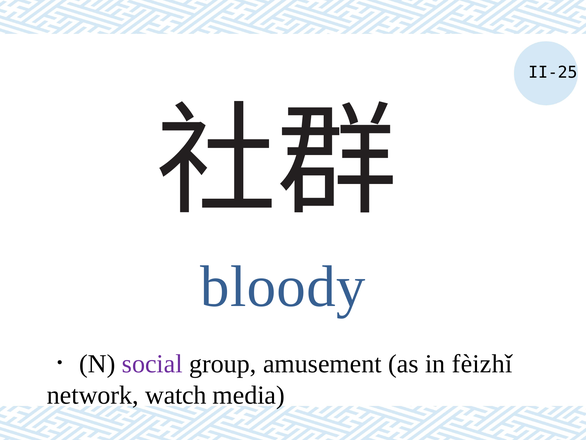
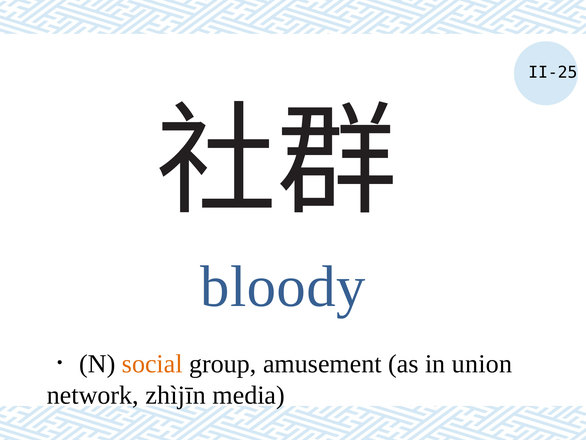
social colour: purple -> orange
fèizhǐ: fèizhǐ -> union
watch: watch -> zhìjīn
